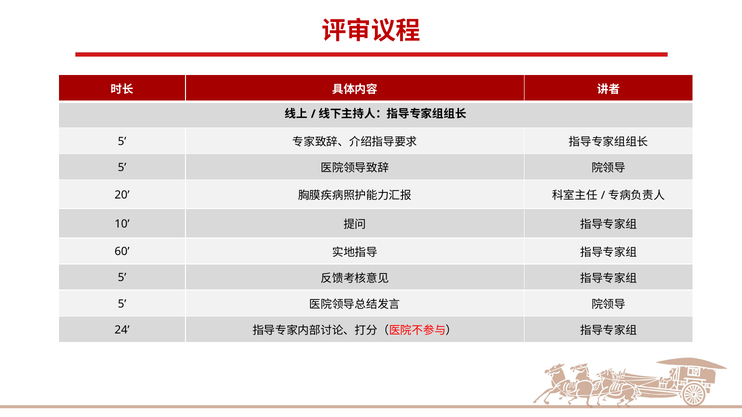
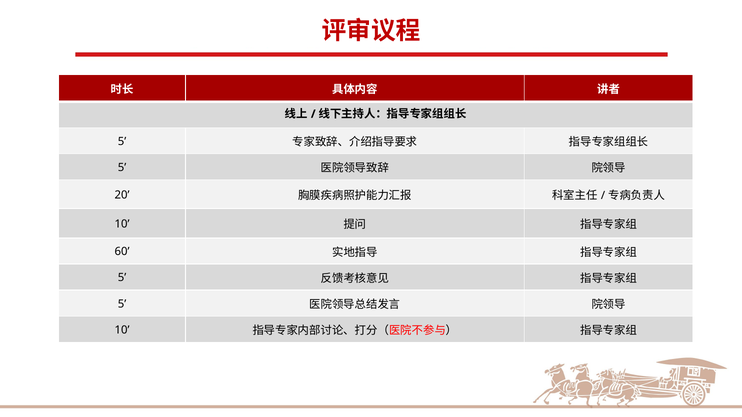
24 at (122, 330): 24 -> 10
